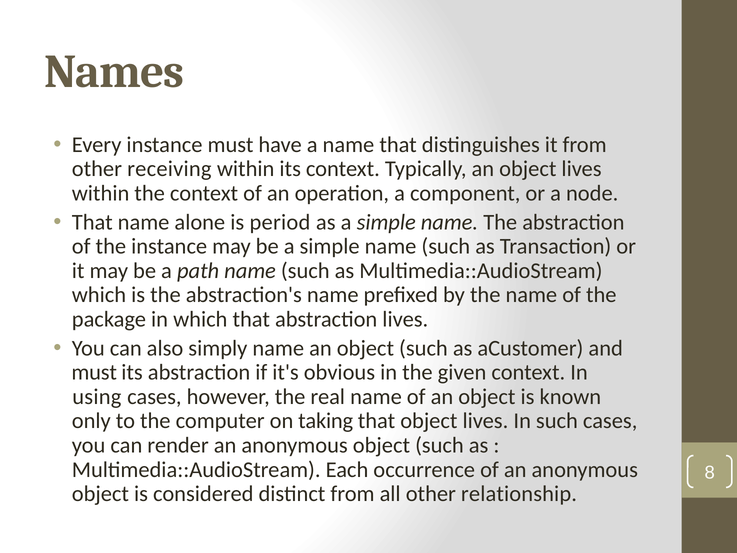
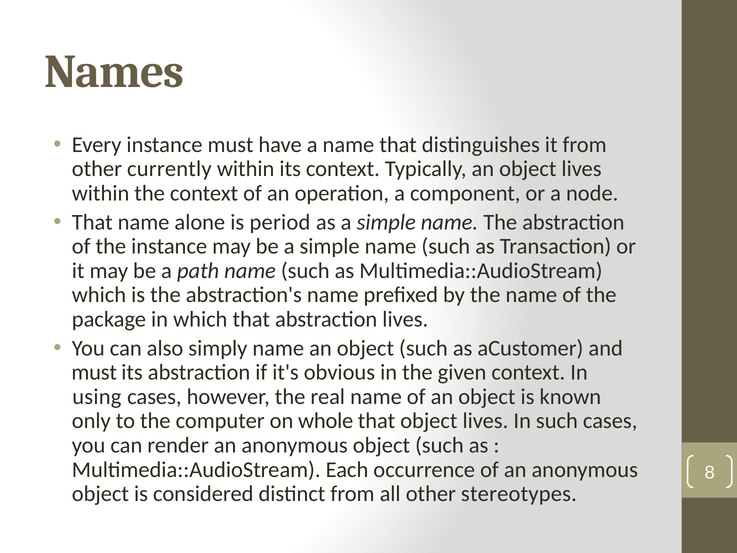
receiving: receiving -> currently
taking: taking -> whole
relationship: relationship -> stereotypes
